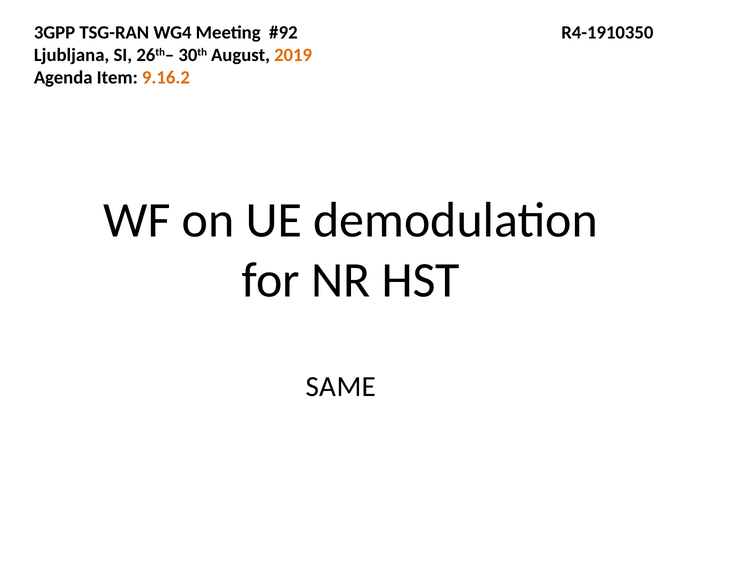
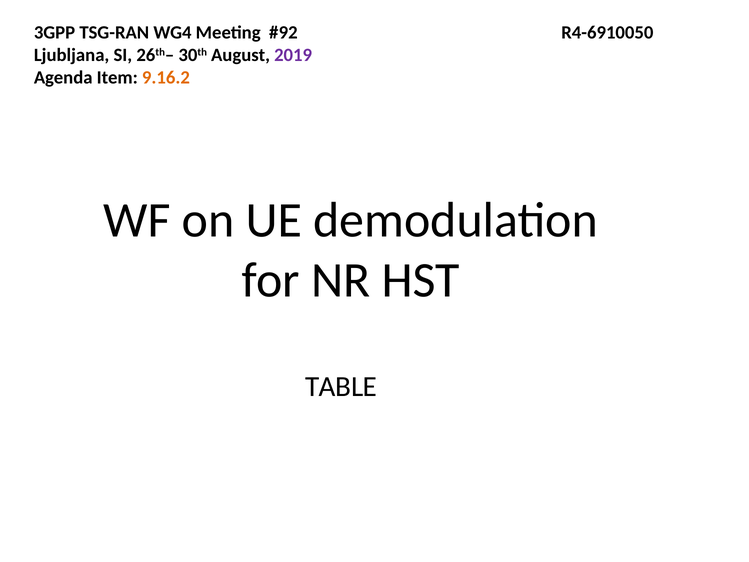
R4-1910350: R4-1910350 -> R4-6910050
2019 colour: orange -> purple
SAME: SAME -> TABLE
